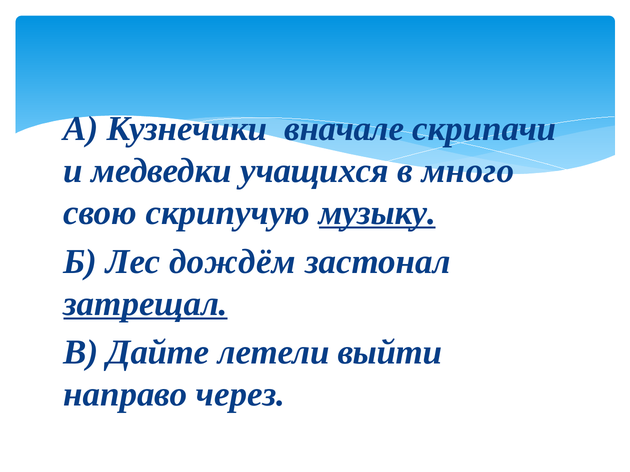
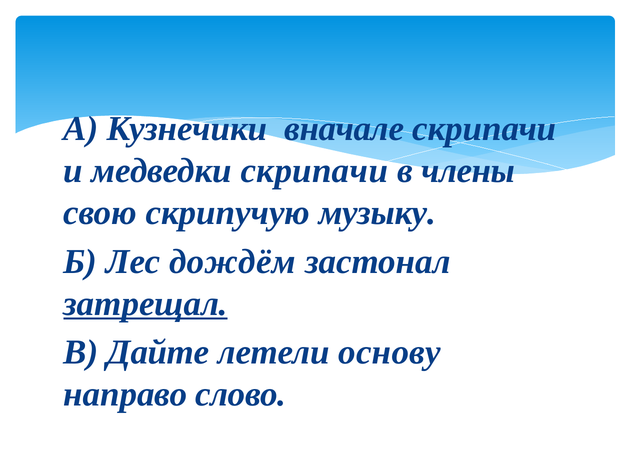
медведки учащихся: учащихся -> скрипачи
много: много -> члены
музыку underline: present -> none
выйти: выйти -> основу
через: через -> слово
